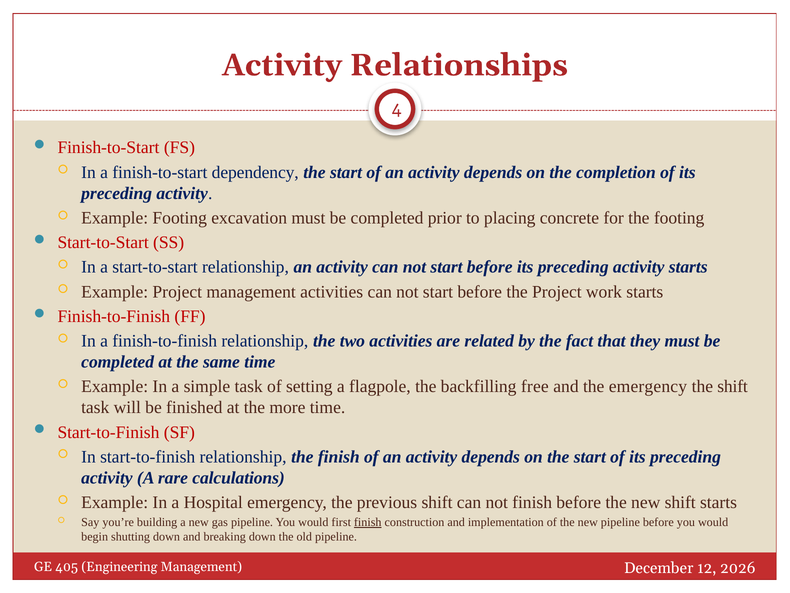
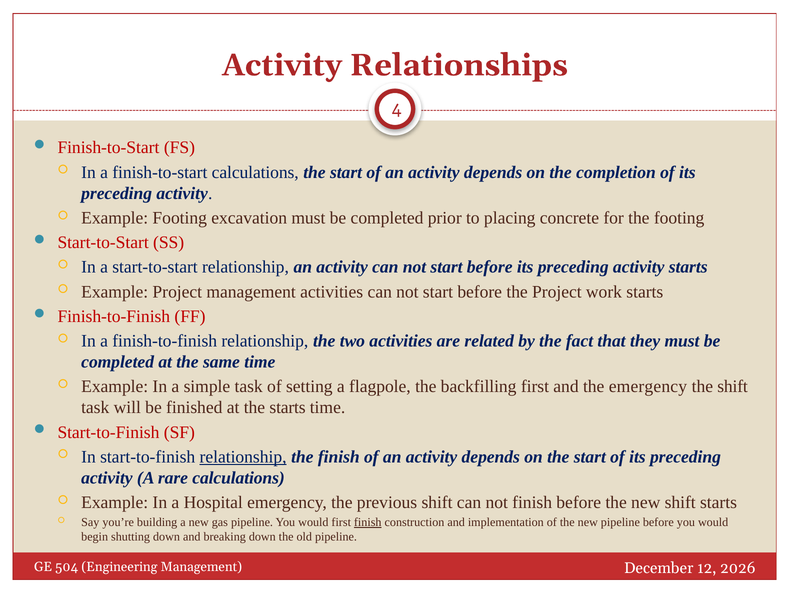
finish-to-start dependency: dependency -> calculations
backfilling free: free -> first
the more: more -> starts
relationship at (243, 456) underline: none -> present
405: 405 -> 504
